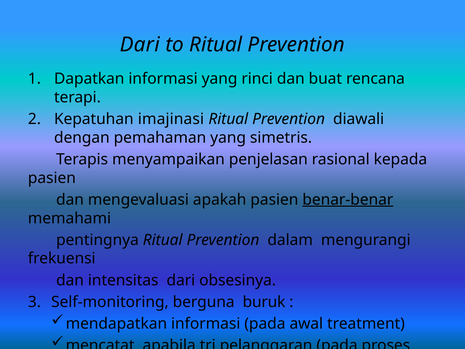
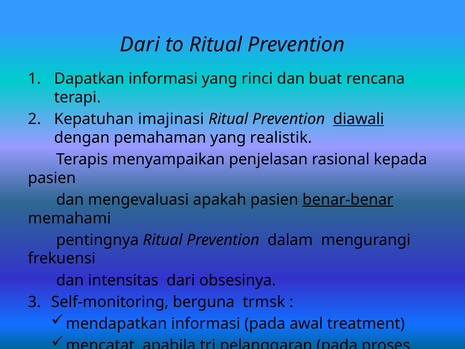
diawali underline: none -> present
simetris: simetris -> realistik
buruk: buruk -> trmsk
